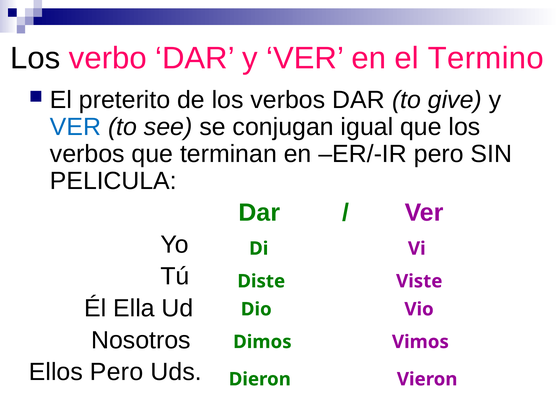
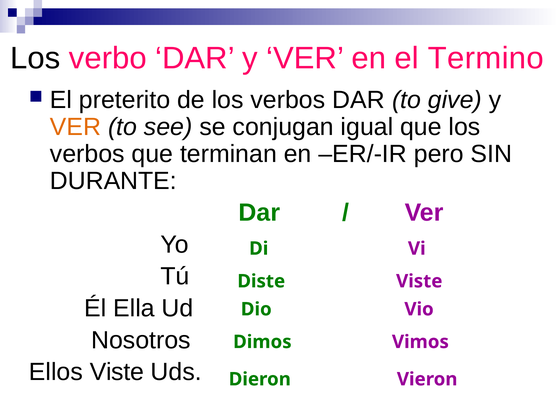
VER at (76, 127) colour: blue -> orange
PELICULA: PELICULA -> DURANTE
Ellos Pero: Pero -> Viste
